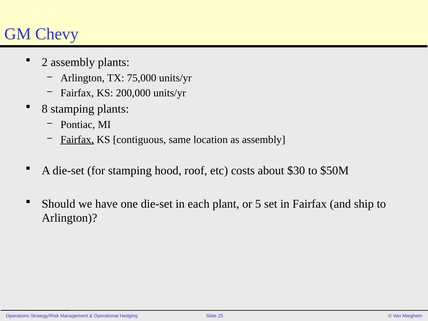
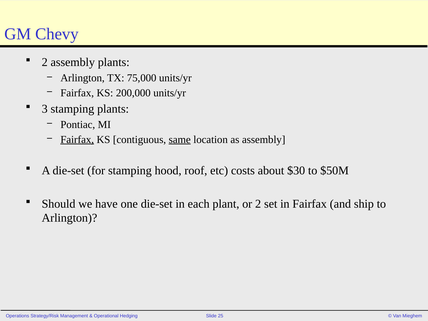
8: 8 -> 3
same underline: none -> present
or 5: 5 -> 2
